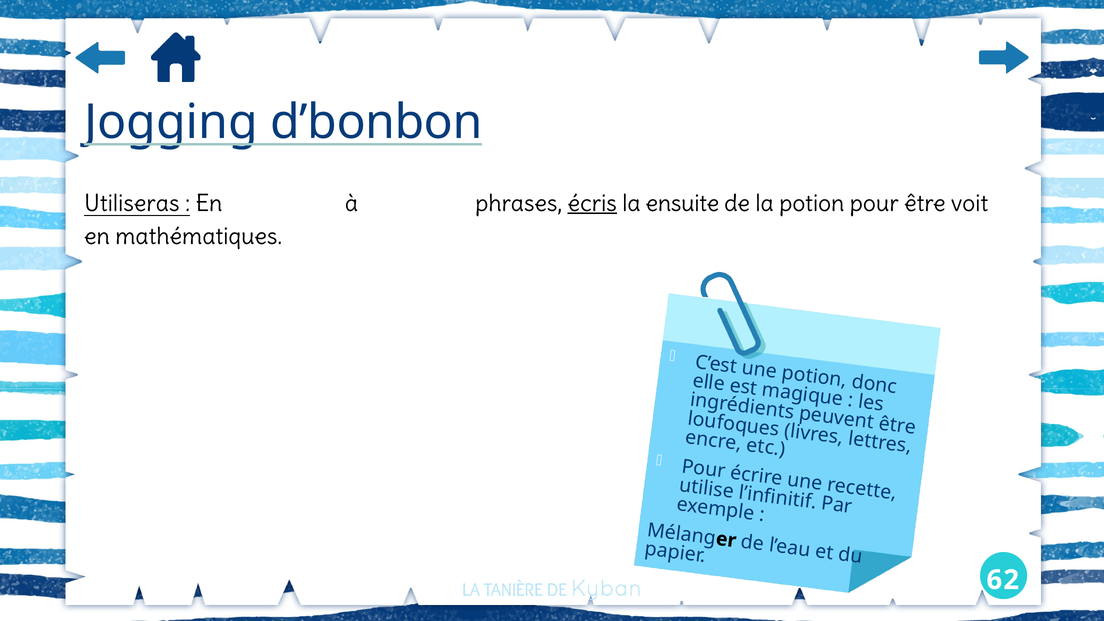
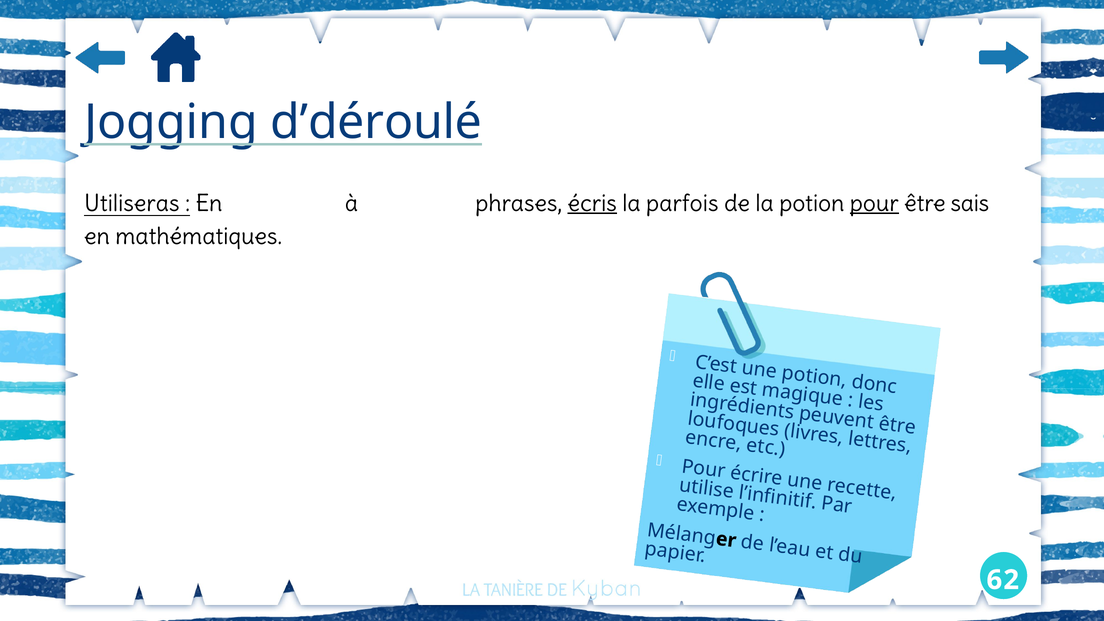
d’bonbon: d’bonbon -> d’déroulé
ensuite: ensuite -> parfois
pour at (874, 203) underline: none -> present
voit: voit -> sais
